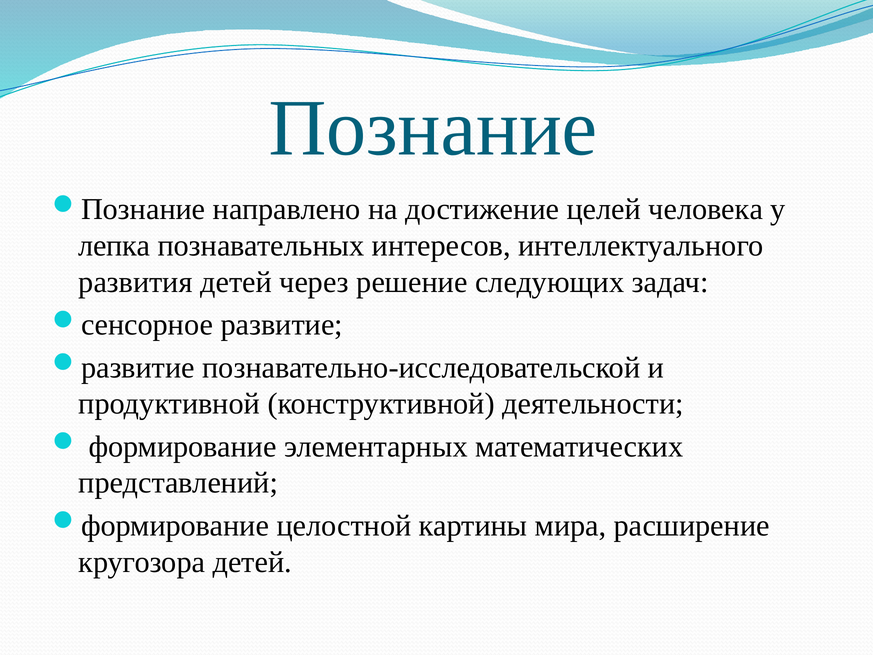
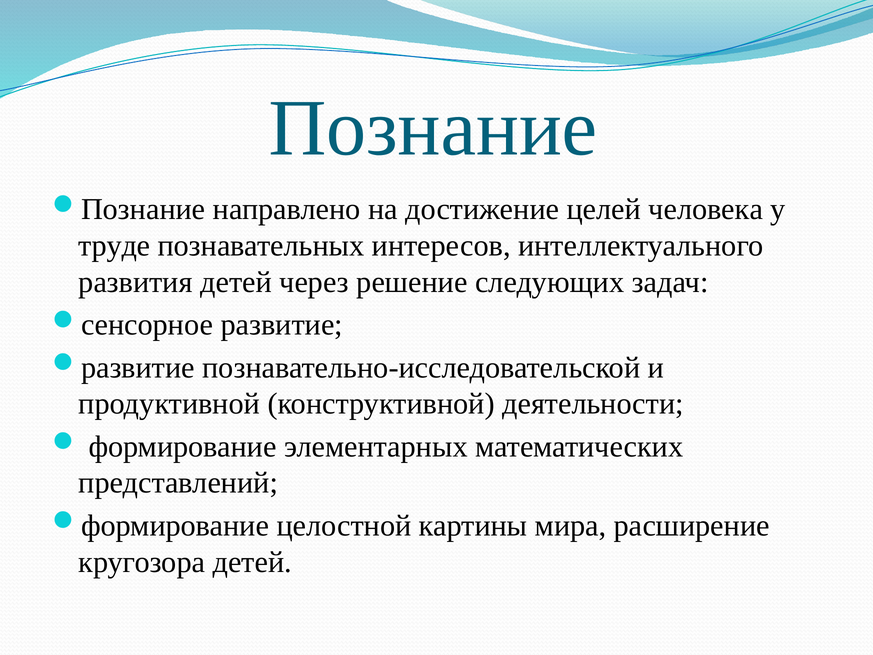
лепка: лепка -> труде
